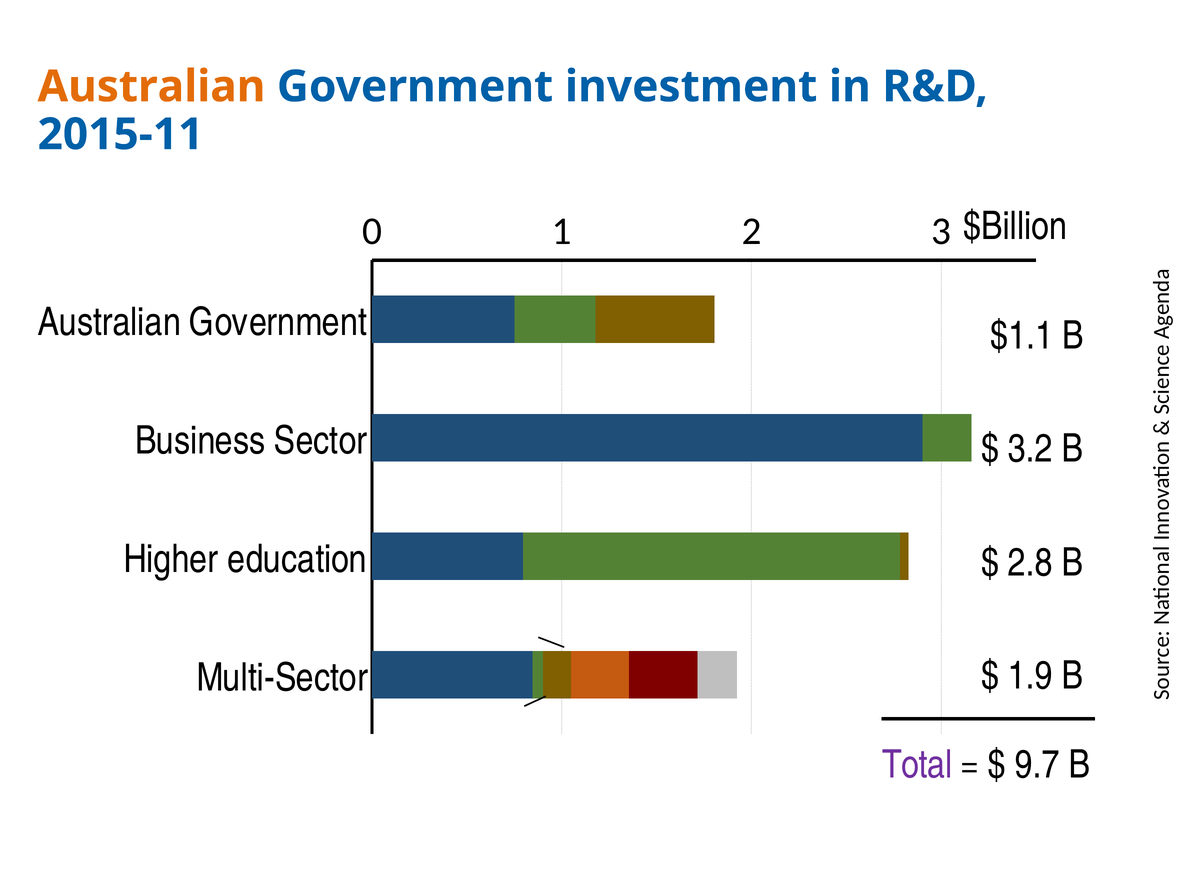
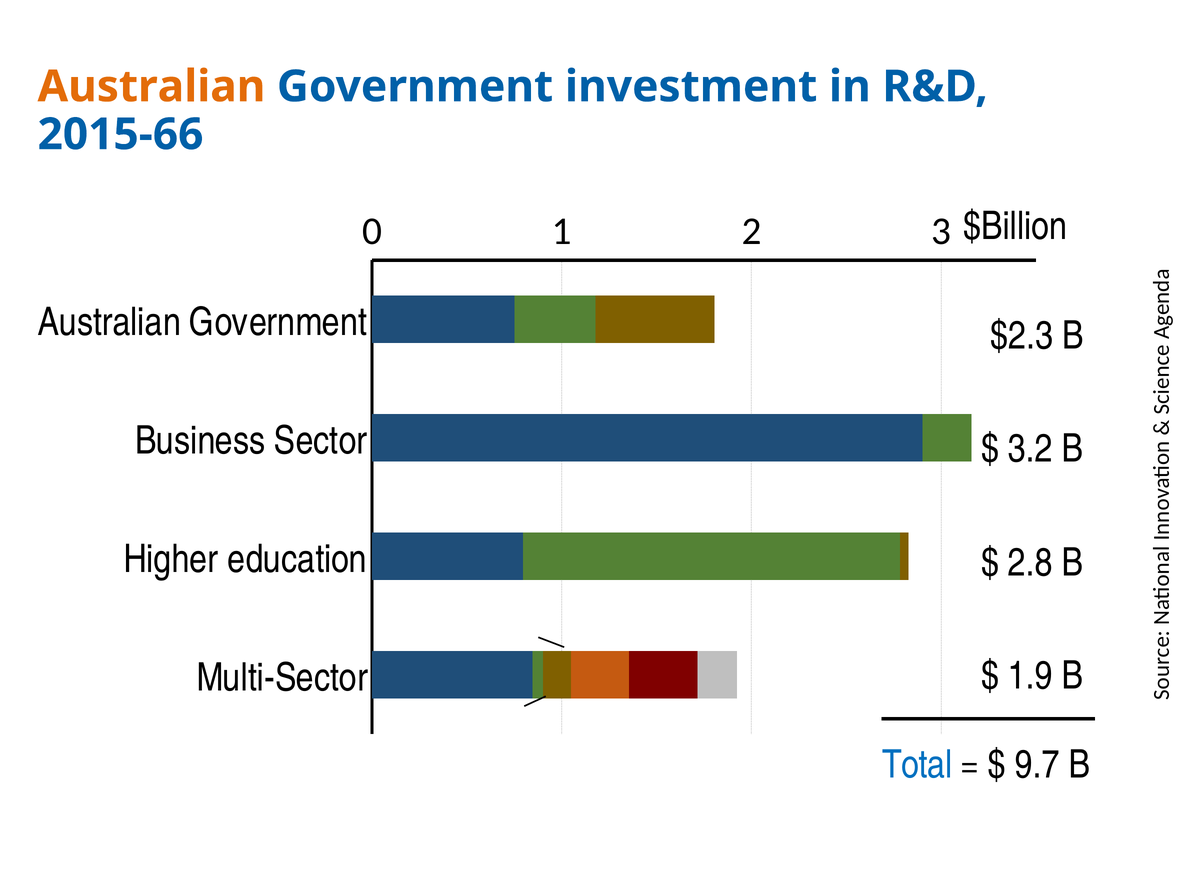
2015-11: 2015-11 -> 2015-66
$1.1: $1.1 -> $2.3
Total colour: purple -> blue
